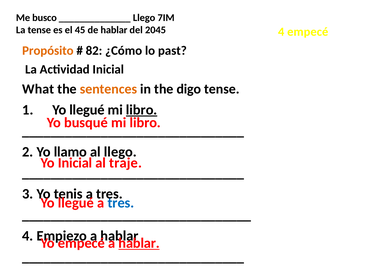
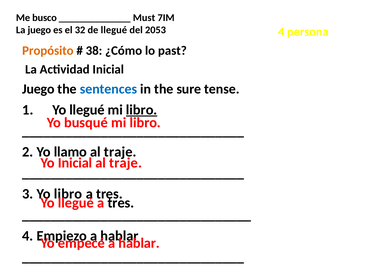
Llego at (144, 18): Llego -> Must
La tense: tense -> juego
45: 45 -> 32
de hablar: hablar -> llegué
2045: 2045 -> 2053
4 empecé: empecé -> persona
82: 82 -> 38
What at (38, 89): What -> Juego
sentences colour: orange -> blue
digo: digo -> sure
llego at (120, 152): llego -> traje
Yo tenis: tenis -> libro
tres at (121, 203) colour: blue -> black
hablar at (139, 243) underline: present -> none
